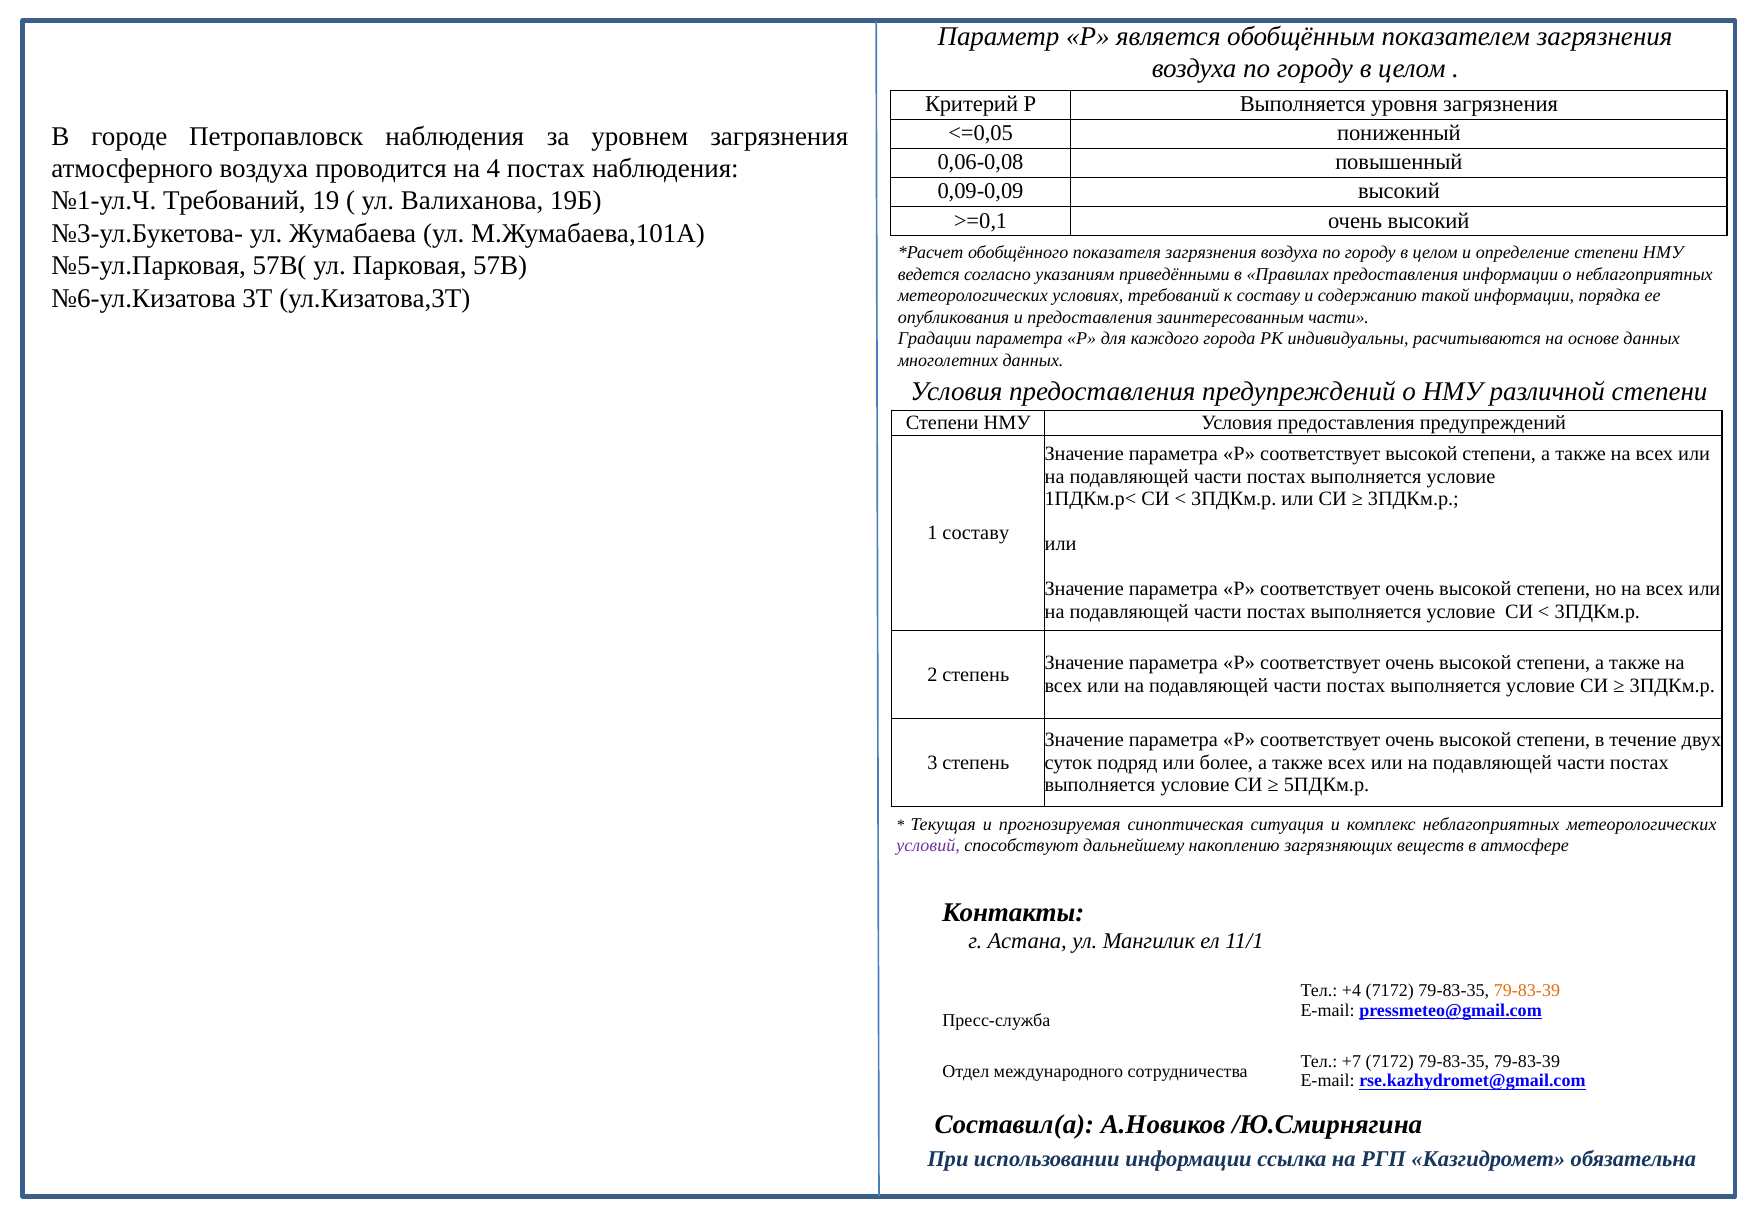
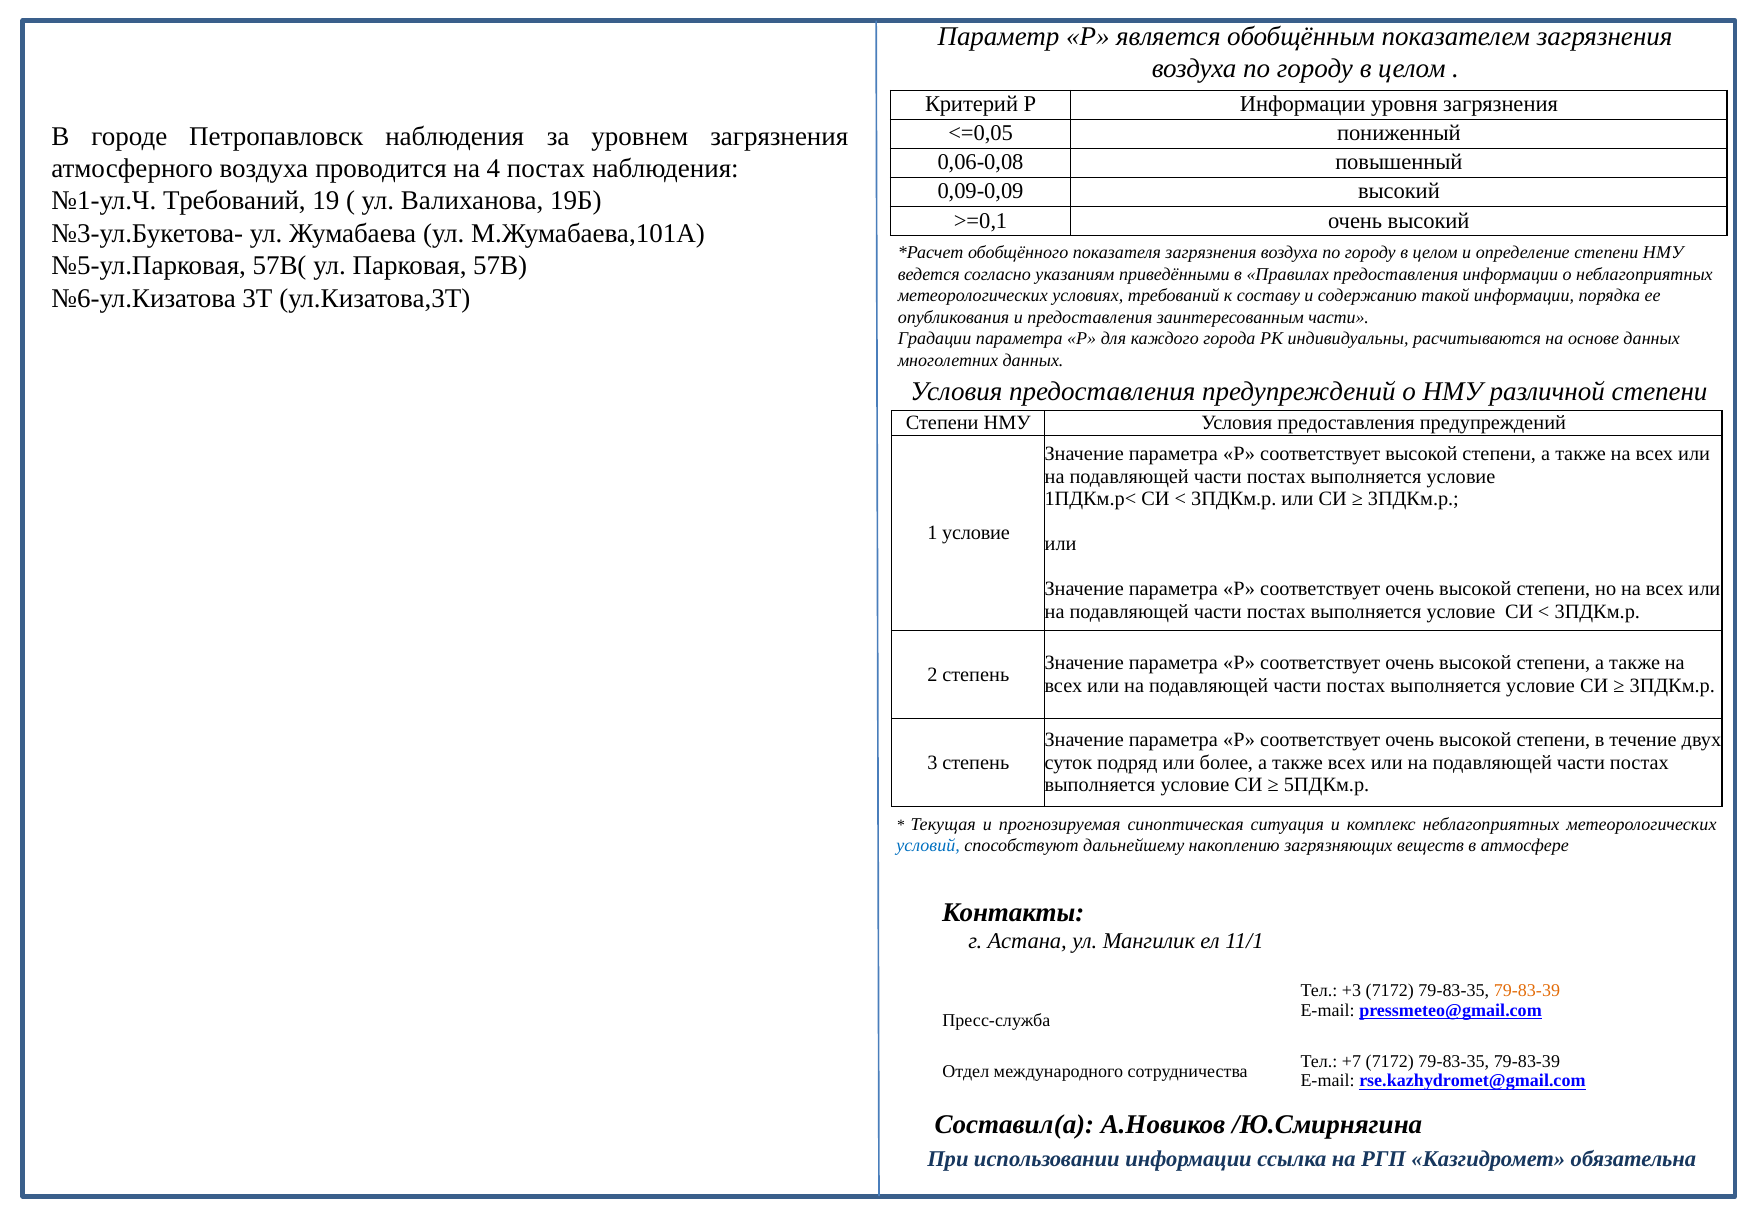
Р Выполняется: Выполняется -> Информации
1 составу: составу -> условие
условий colour: purple -> blue
+4: +4 -> +3
